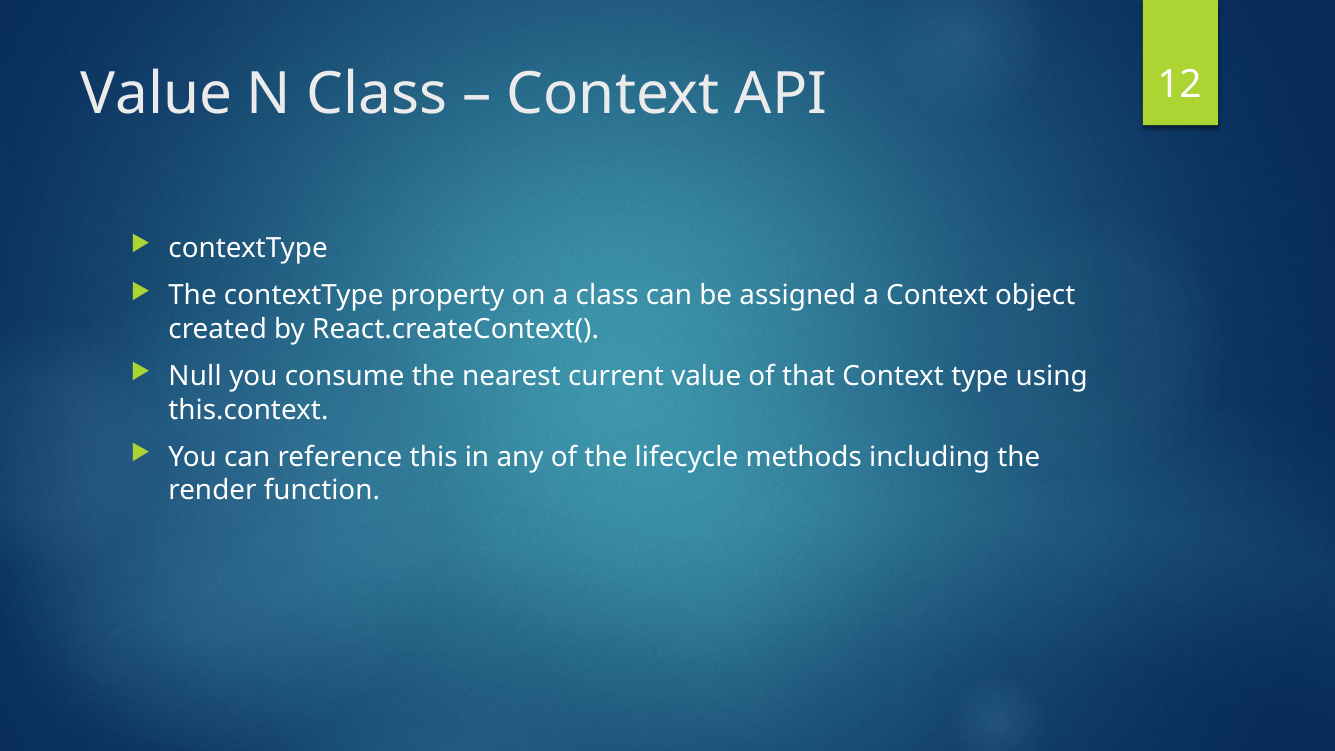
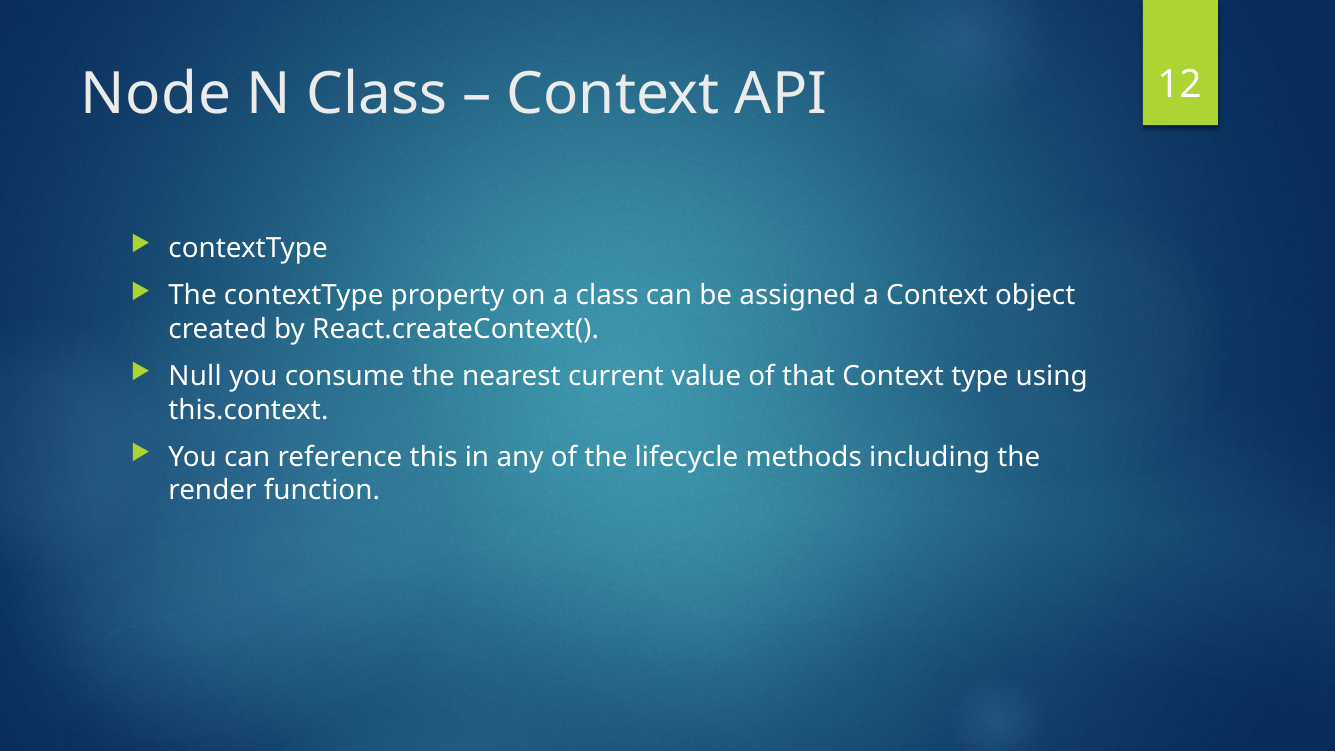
Value at (156, 94): Value -> Node
